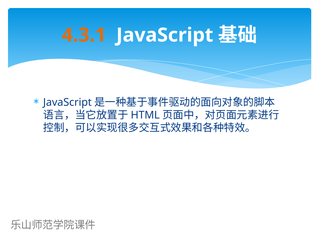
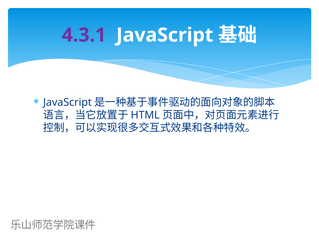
4.3.1 colour: orange -> purple
